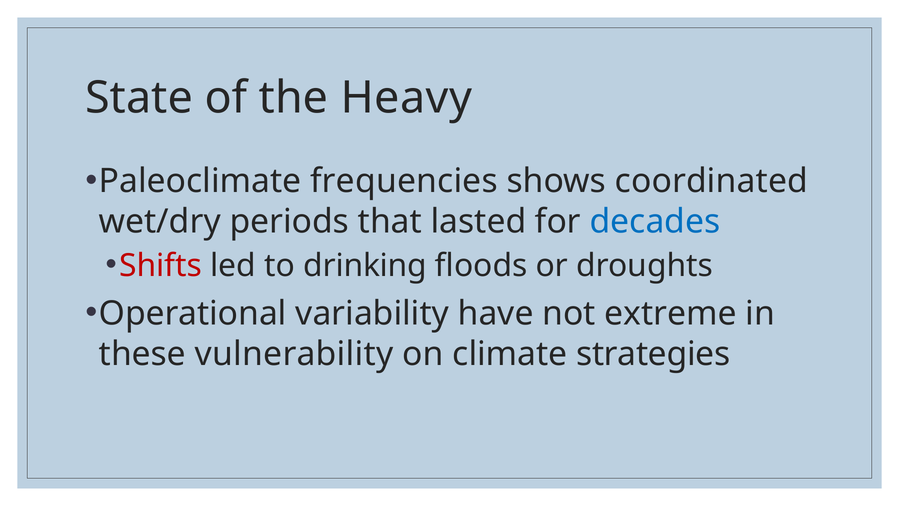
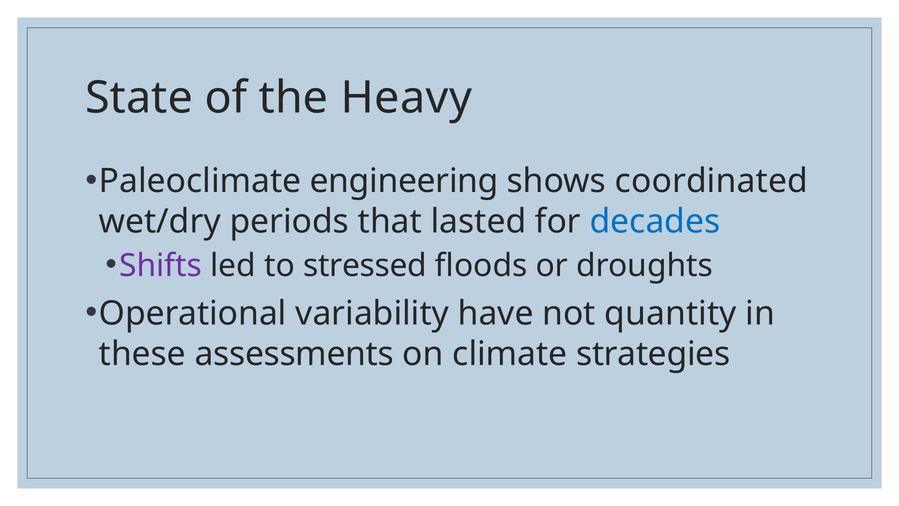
frequencies: frequencies -> engineering
Shifts colour: red -> purple
drinking: drinking -> stressed
extreme: extreme -> quantity
vulnerability: vulnerability -> assessments
